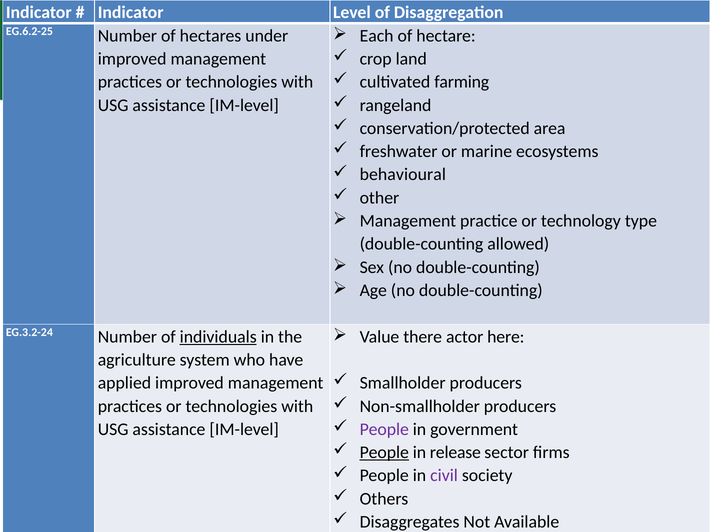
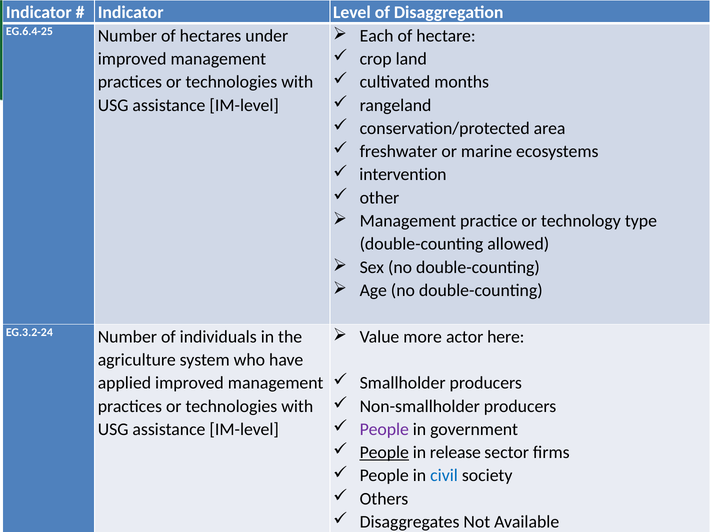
EG.6.2-25: EG.6.2-25 -> EG.6.4-25
farming: farming -> months
behavioural: behavioural -> intervention
individuals underline: present -> none
there: there -> more
civil colour: purple -> blue
